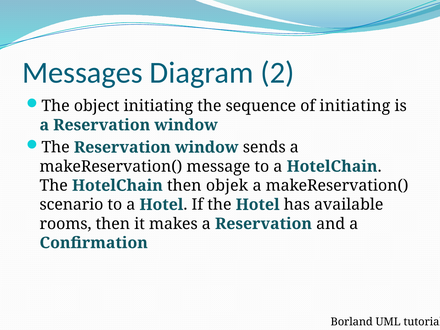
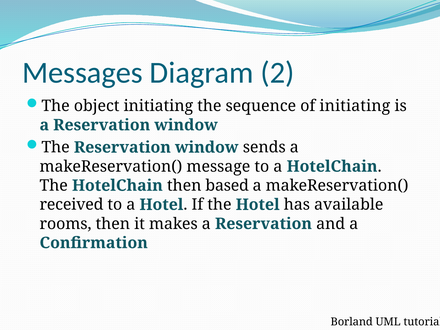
objek: objek -> based
scenario: scenario -> received
